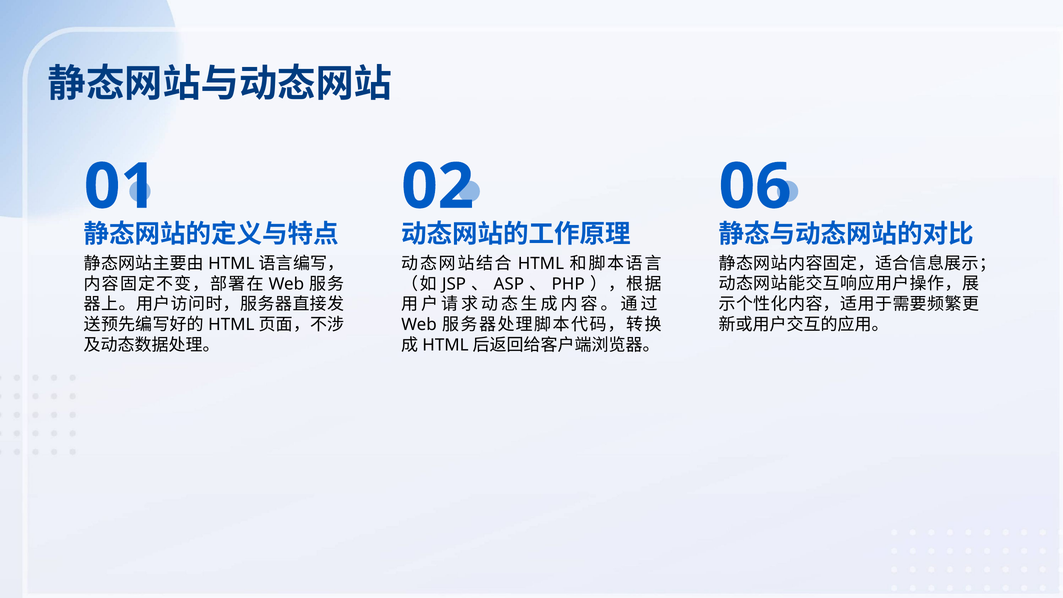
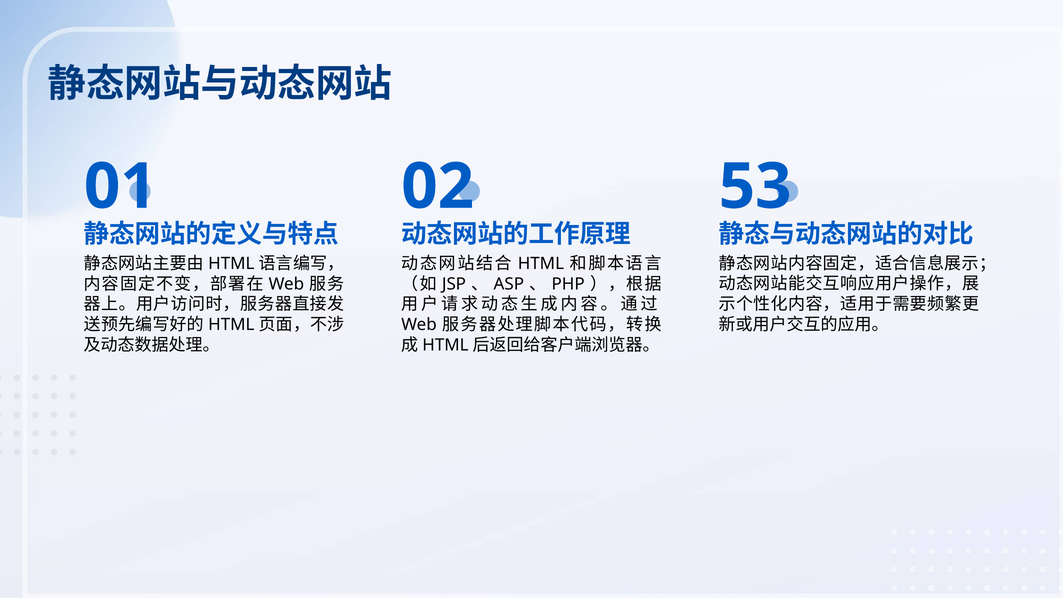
06: 06 -> 53
